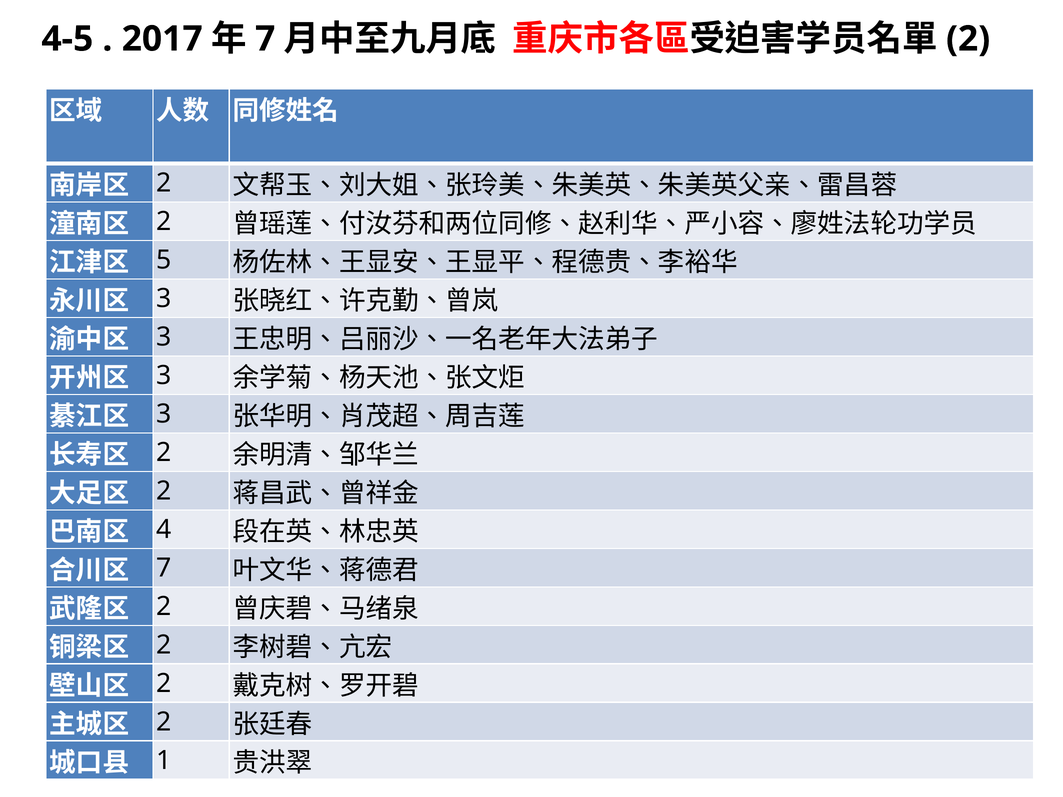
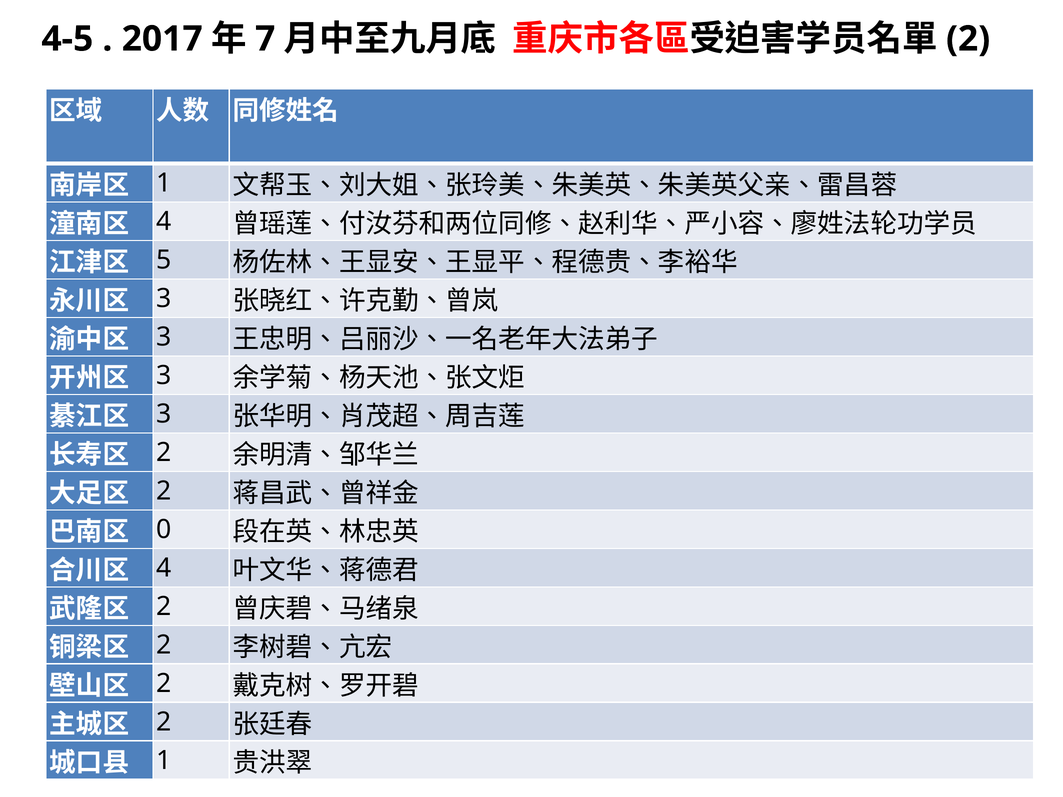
2 at (164, 183): 2 -> 1
2 at (164, 222): 2 -> 4
4: 4 -> 0
7 at (164, 568): 7 -> 4
